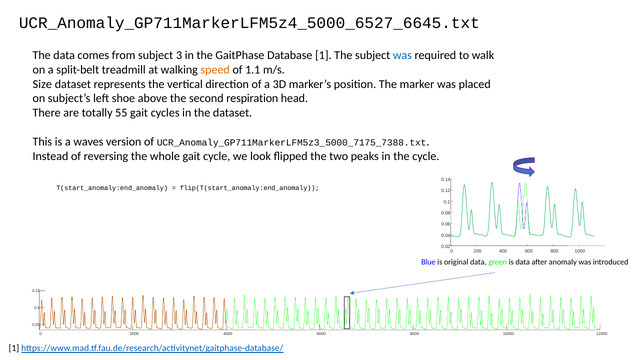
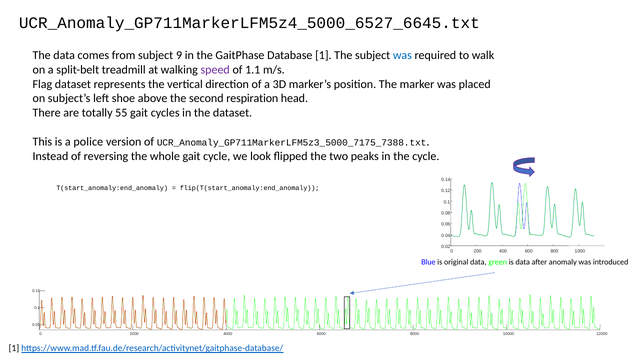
3: 3 -> 9
speed colour: orange -> purple
Size: Size -> Flag
waves: waves -> police
